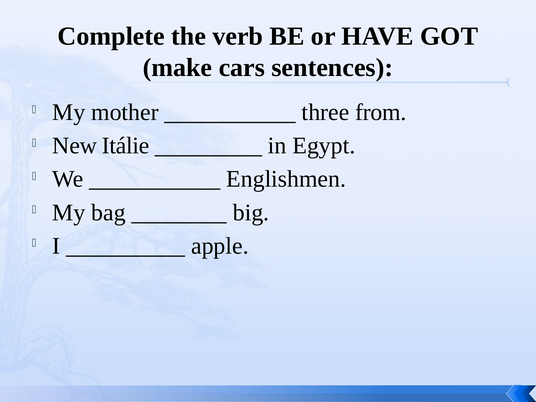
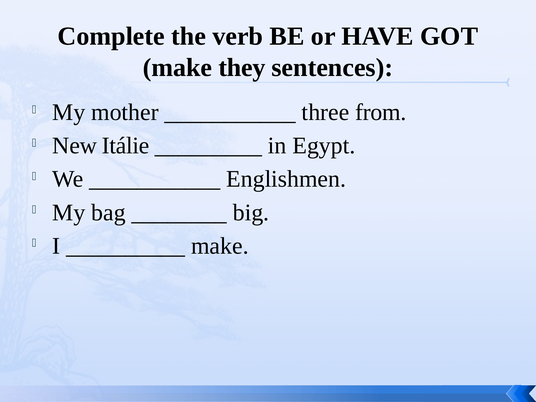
cars: cars -> they
apple at (220, 246): apple -> make
